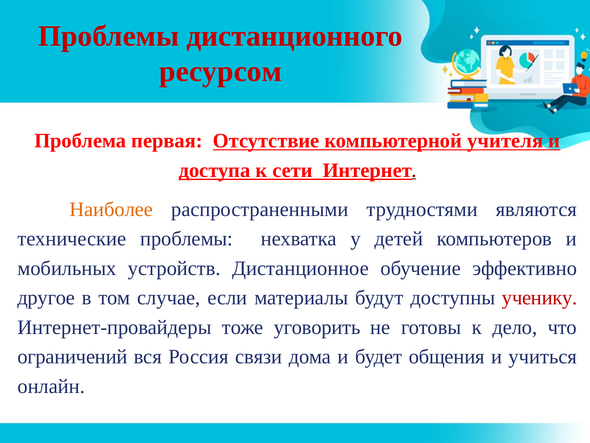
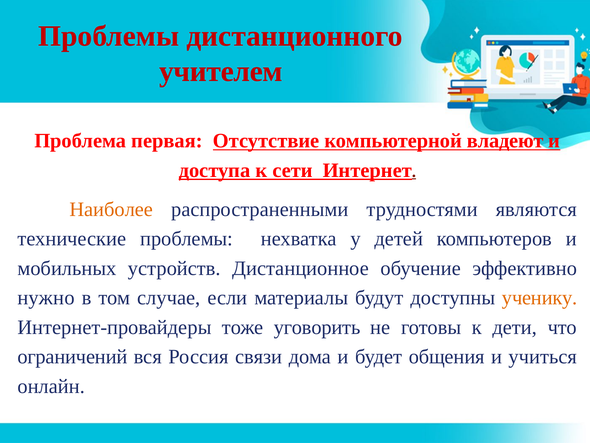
ресурсом: ресурсом -> учителем
учителя: учителя -> владеют
другое: другое -> нужно
ученику colour: red -> orange
дело: дело -> дети
